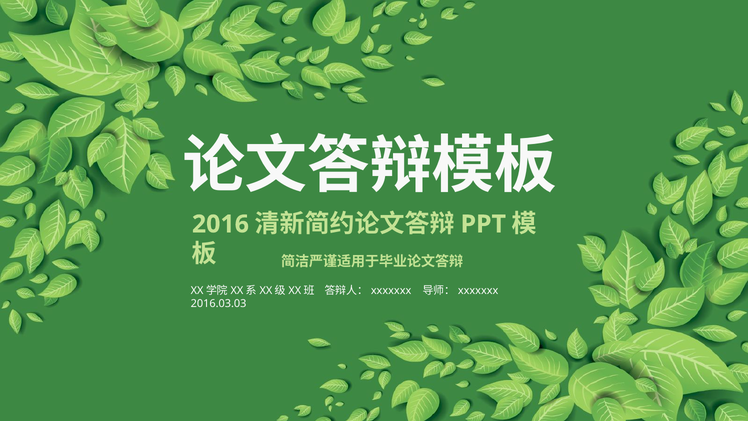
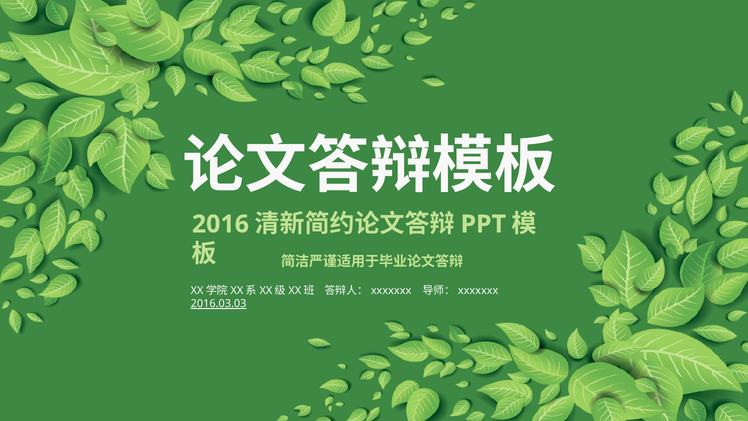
2016.03.03 underline: none -> present
